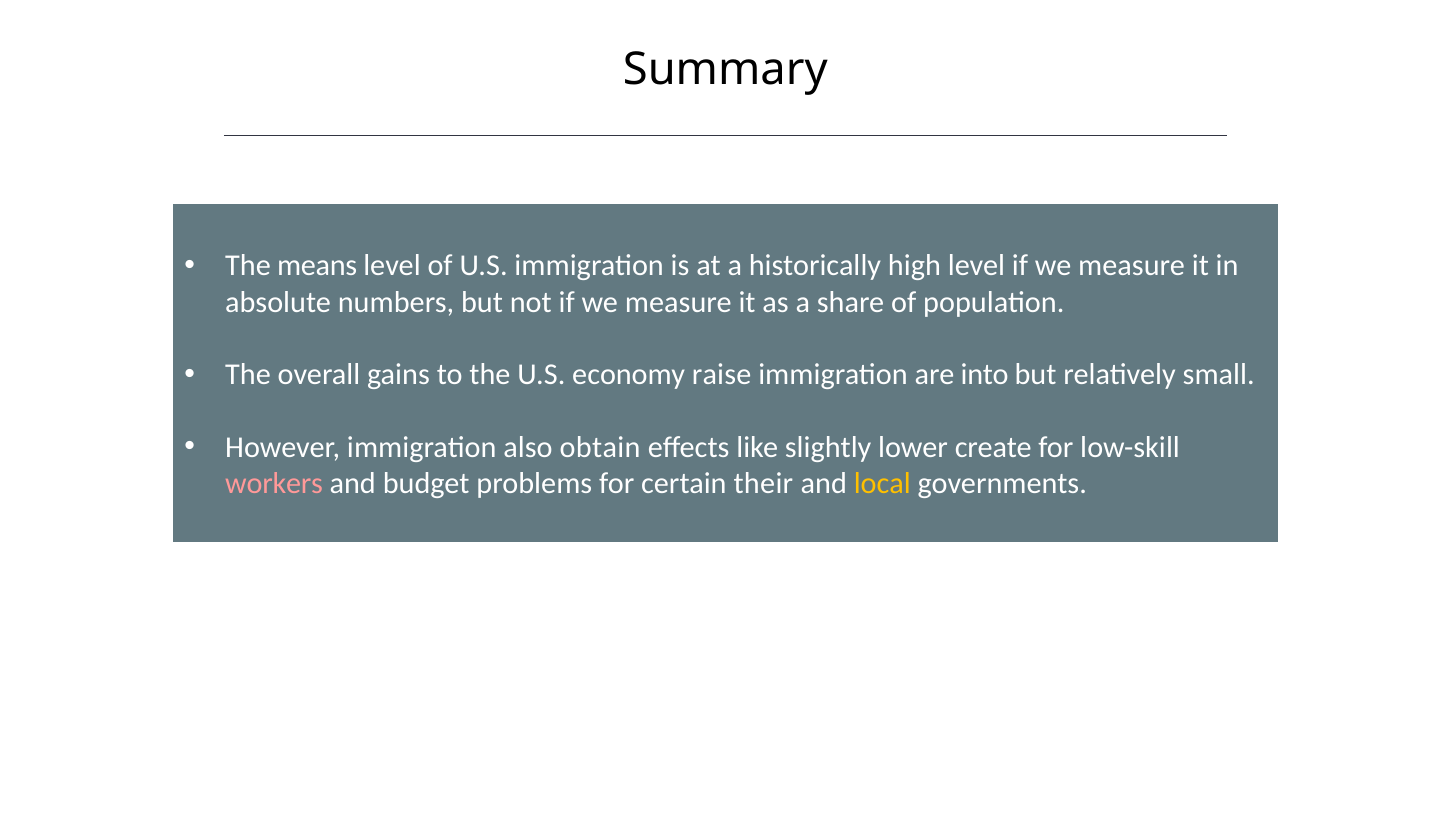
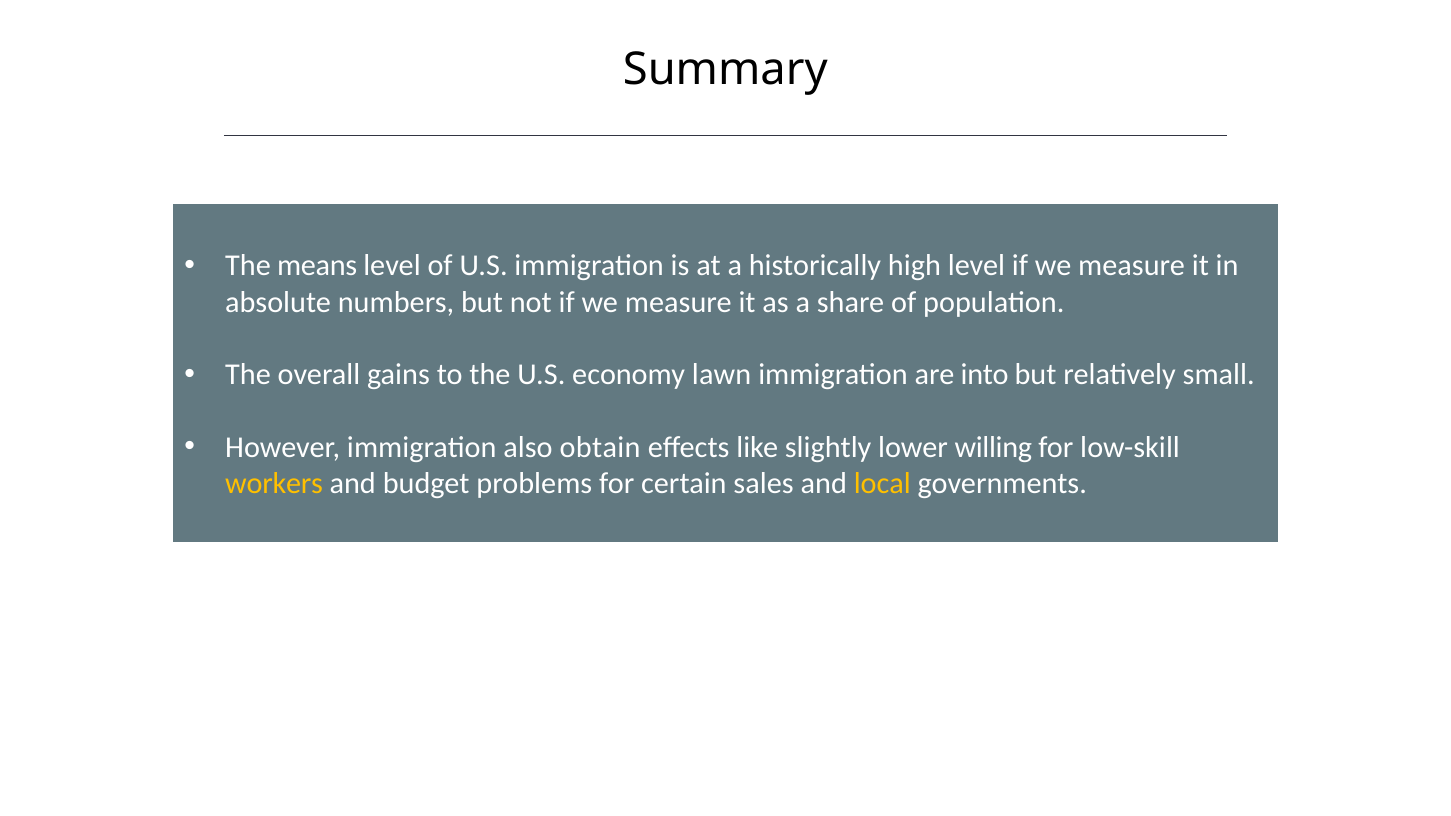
raise: raise -> lawn
create: create -> willing
workers colour: pink -> yellow
their: their -> sales
